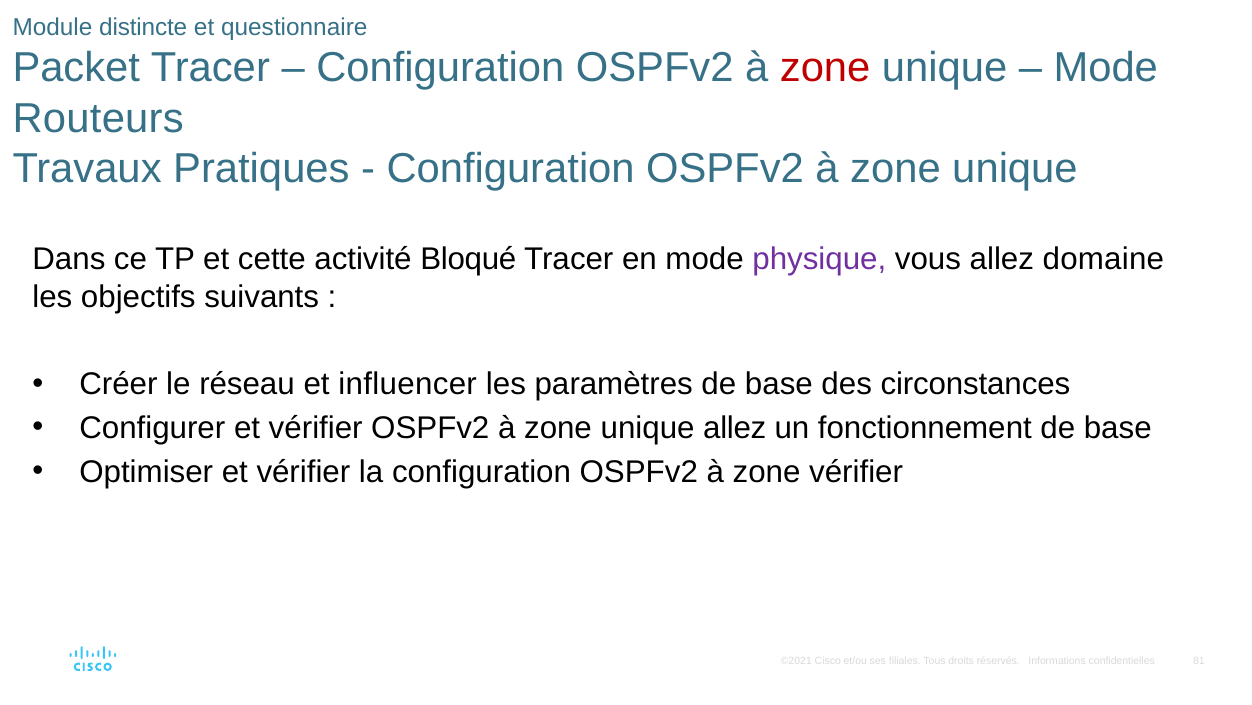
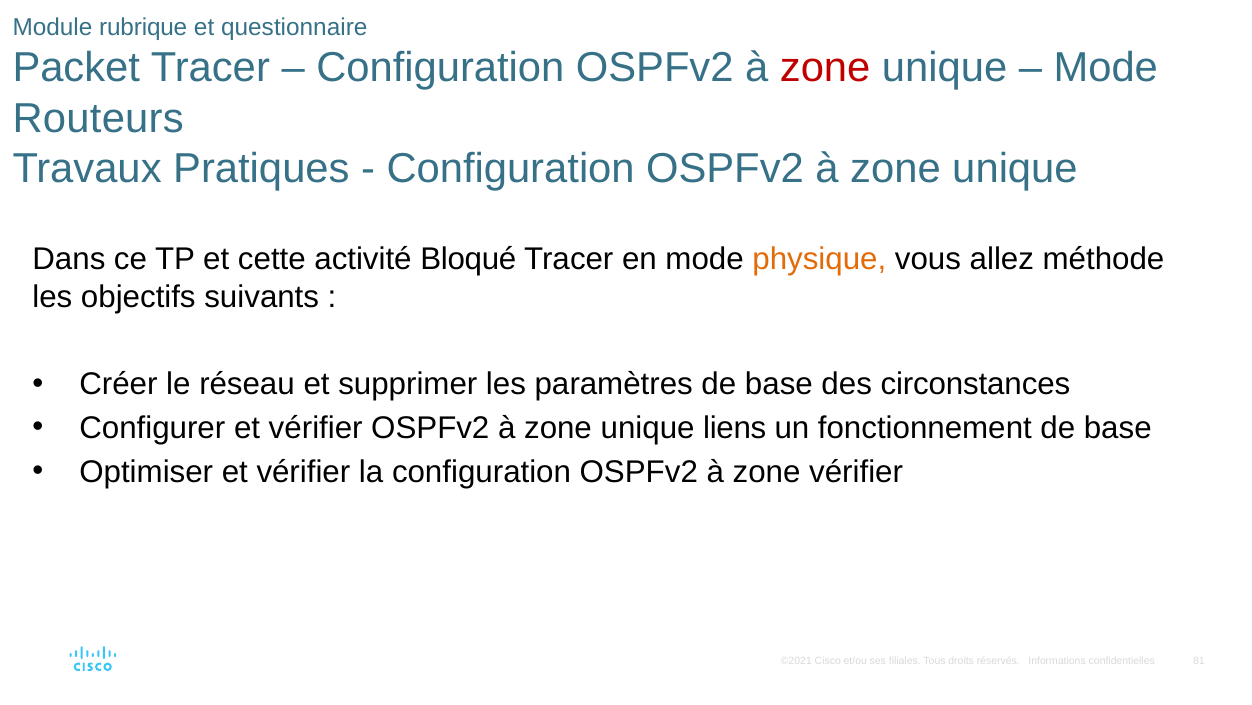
distincte: distincte -> rubrique
physique colour: purple -> orange
domaine: domaine -> méthode
influencer: influencer -> supprimer
unique allez: allez -> liens
